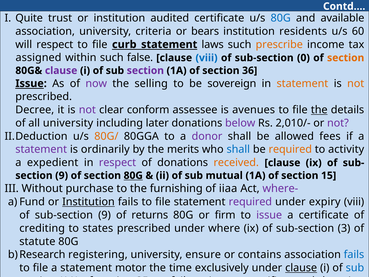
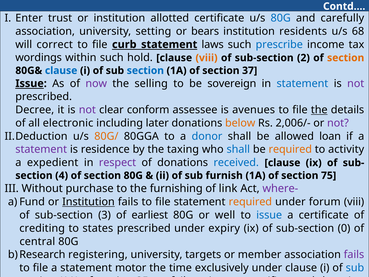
Quite: Quite -> Enter
audited: audited -> allotted
available: available -> carefully
criteria: criteria -> setting
60: 60 -> 68
will respect: respect -> correct
prescribe colour: orange -> blue
assigned: assigned -> wordings
false: false -> hold
viii at (207, 58) colour: blue -> orange
0: 0 -> 2
clause at (61, 71) colour: purple -> blue
section at (145, 71) colour: purple -> blue
36: 36 -> 37
statement at (302, 83) colour: orange -> blue
not at (356, 83) colour: orange -> purple
all university: university -> electronic
below colour: purple -> orange
2,010/-: 2,010/- -> 2,006/-
donor at (207, 136) colour: purple -> blue
fees: fees -> loan
ordinarily: ordinarily -> residence
merits: merits -> taxing
received colour: orange -> blue
section 9: 9 -> 4
80G at (133, 175) underline: present -> none
mutual: mutual -> furnish
15: 15 -> 75
iiaa: iiaa -> link
required at (250, 202) colour: purple -> orange
expiry: expiry -> forum
sub-section 9: 9 -> 3
returns: returns -> earliest
firm: firm -> well
issue at (269, 215) colour: purple -> blue
where: where -> expiry
3: 3 -> 0
statute: statute -> central
ensure: ensure -> targets
contains: contains -> member
fails at (354, 254) colour: blue -> purple
clause at (301, 268) underline: present -> none
